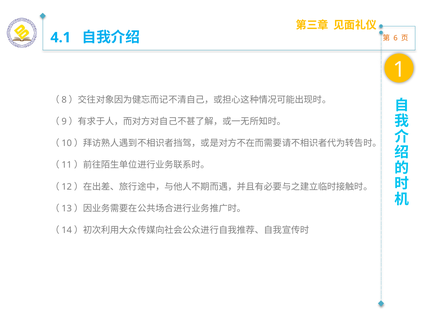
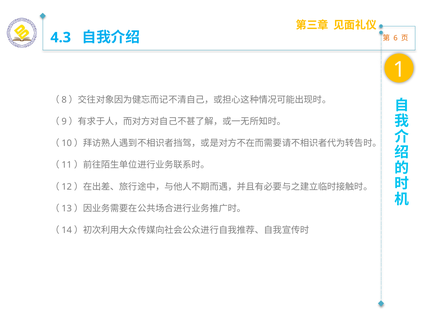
4.1: 4.1 -> 4.3
